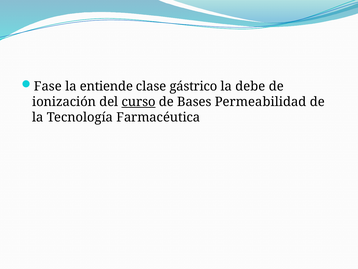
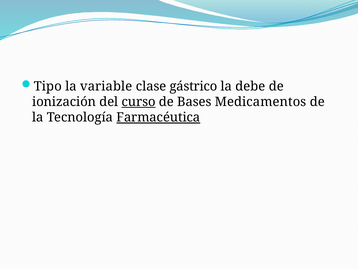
Fase: Fase -> Tipo
entiende: entiende -> variable
Permeabilidad: Permeabilidad -> Medicamentos
Farmacéutica underline: none -> present
